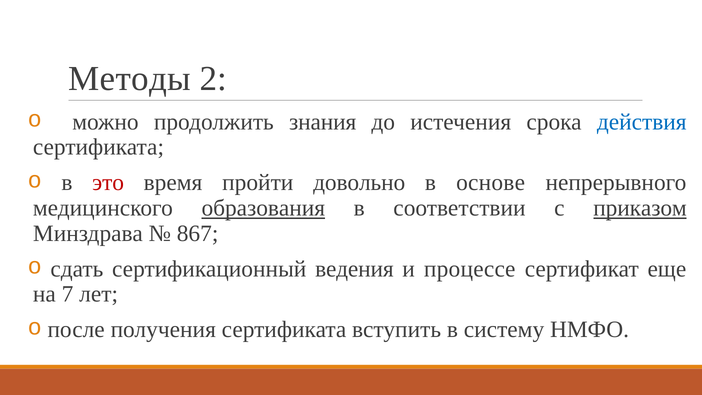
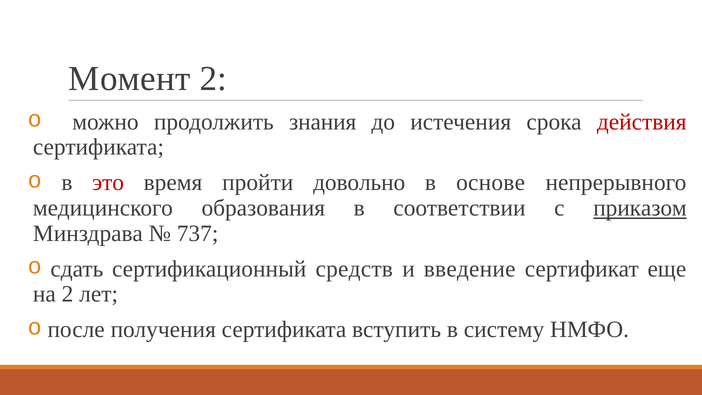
Методы: Методы -> Момент
действия colour: blue -> red
образования underline: present -> none
867: 867 -> 737
ведения: ведения -> средств
процессе: процессе -> введение
на 7: 7 -> 2
